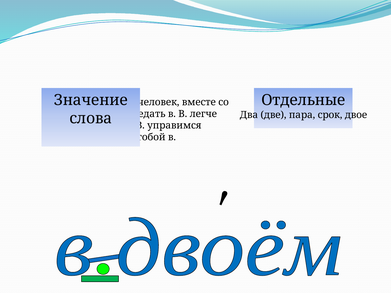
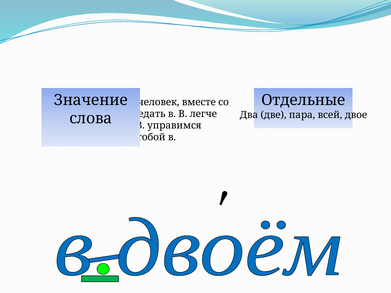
срок: срок -> всей
